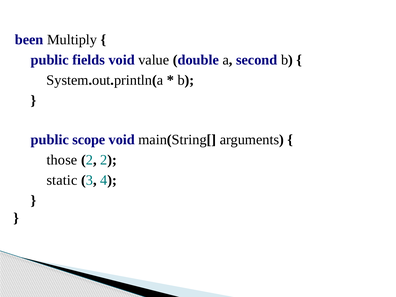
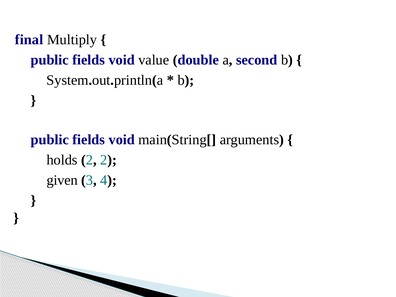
been: been -> final
scope at (89, 140): scope -> fields
those: those -> holds
static: static -> given
